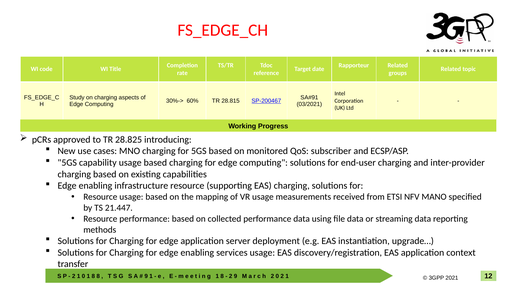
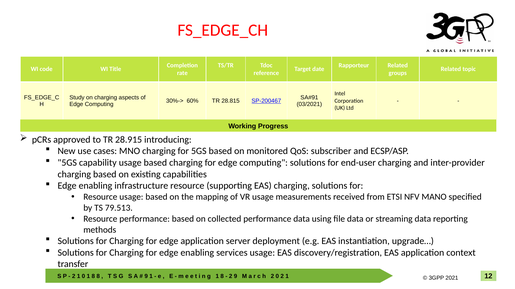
28.825: 28.825 -> 28.915
21.447: 21.447 -> 79.513
